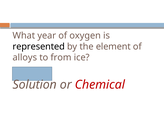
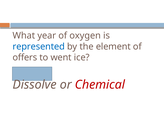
represented colour: black -> blue
alloys: alloys -> offers
from: from -> went
Solution: Solution -> Dissolve
